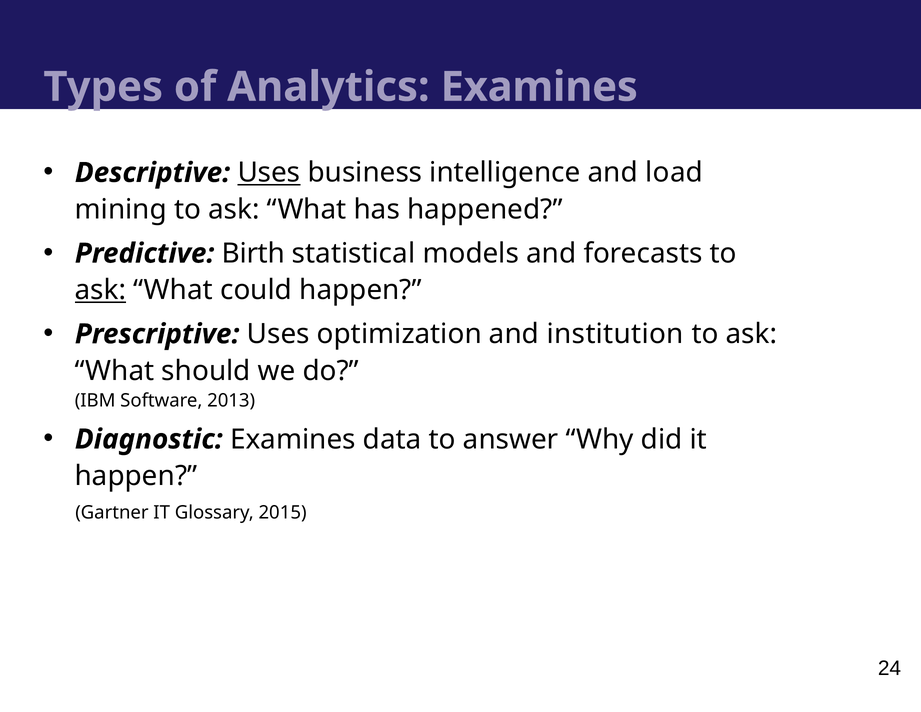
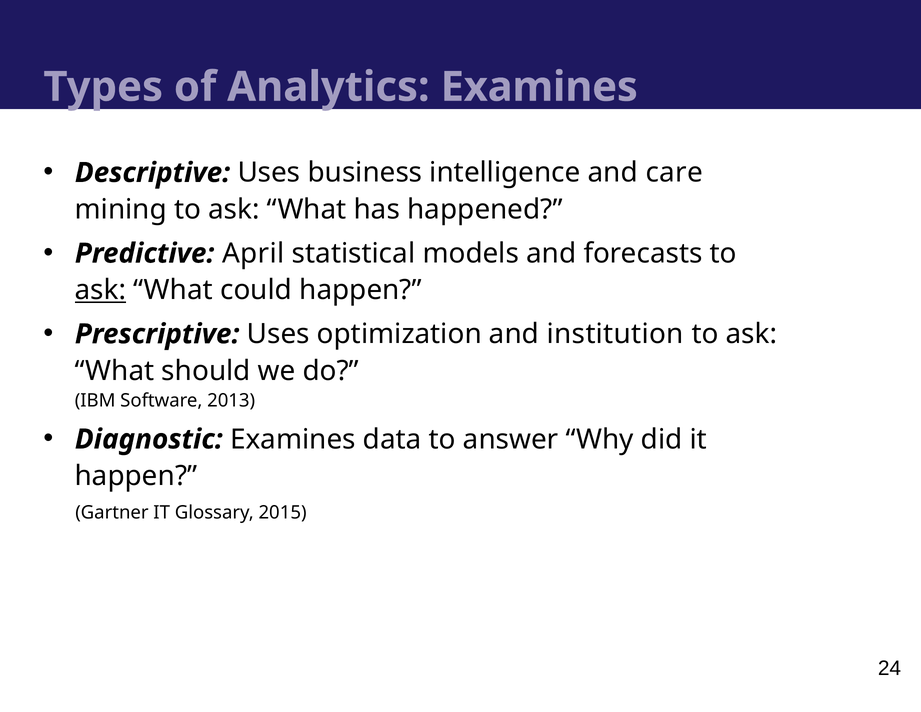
Uses at (269, 173) underline: present -> none
load: load -> care
Birth: Birth -> April
